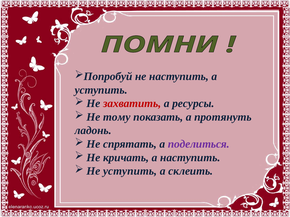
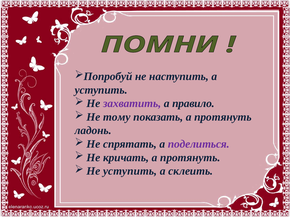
захватить colour: red -> purple
ресурсы: ресурсы -> правило
кричать а наступить: наступить -> протянуть
